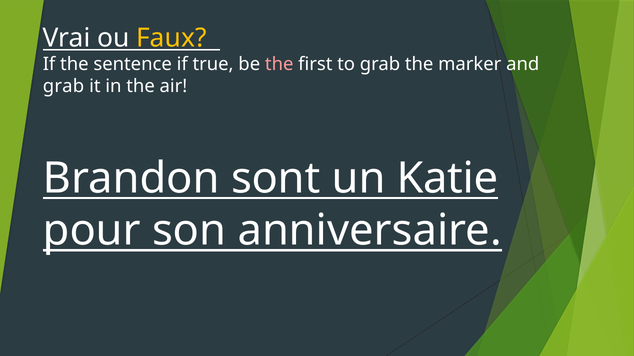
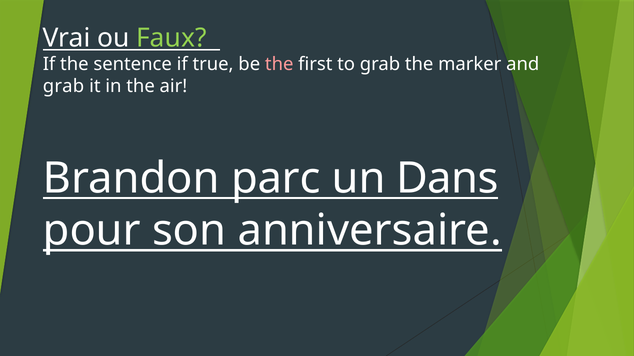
Faux colour: yellow -> light green
sont: sont -> parc
Katie: Katie -> Dans
